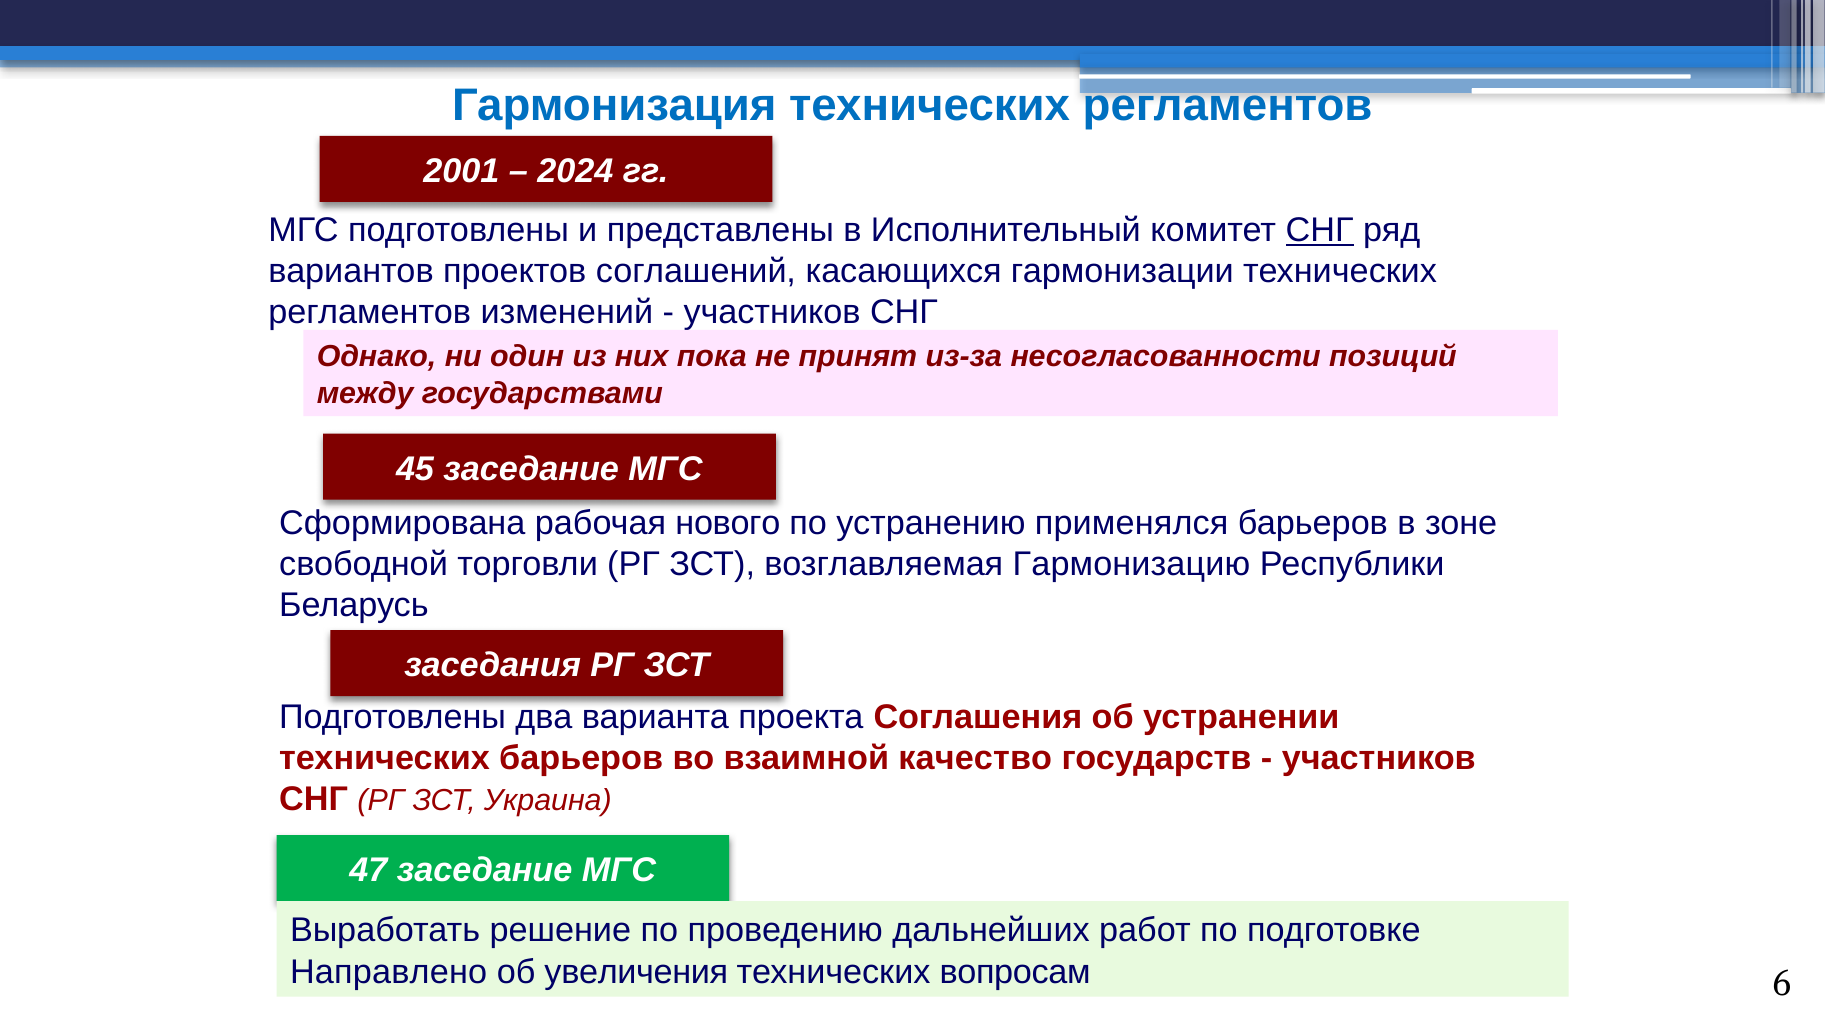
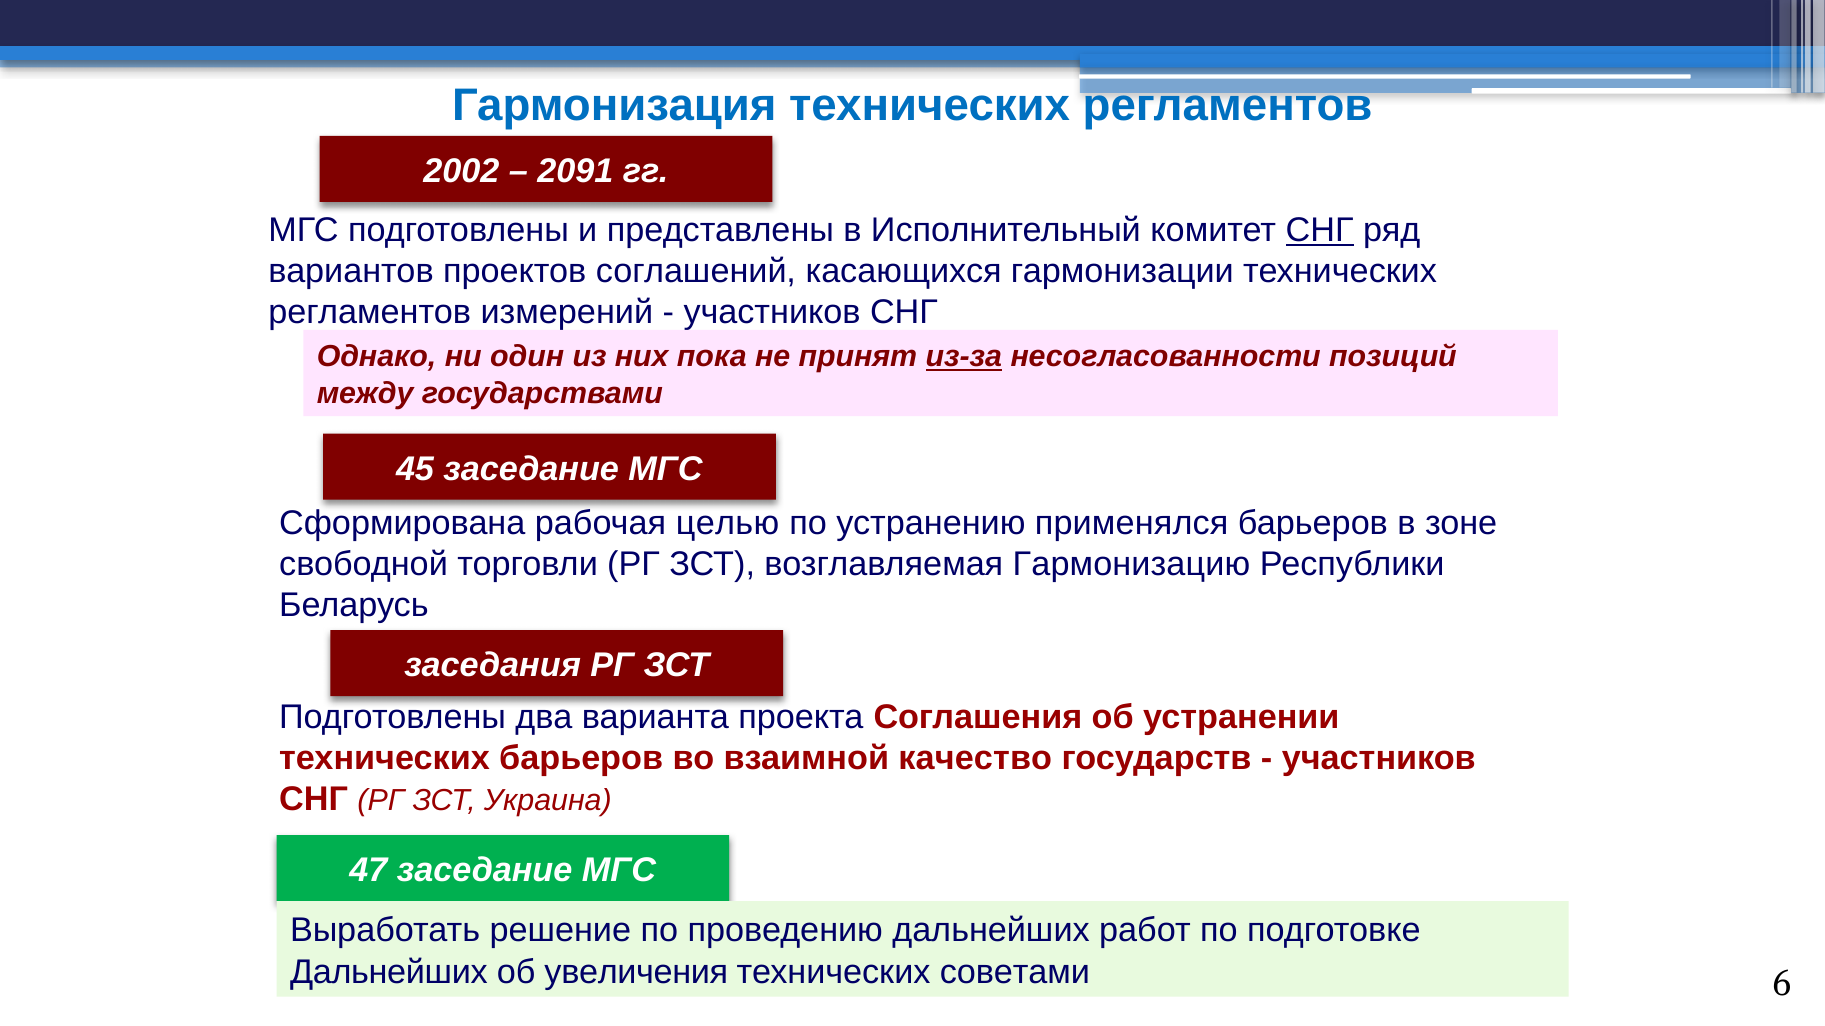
2001: 2001 -> 2002
2024: 2024 -> 2091
изменений: изменений -> измерений
из-за underline: none -> present
нового: нового -> целью
Направлено at (389, 972): Направлено -> Дальнейших
вопросам: вопросам -> советами
